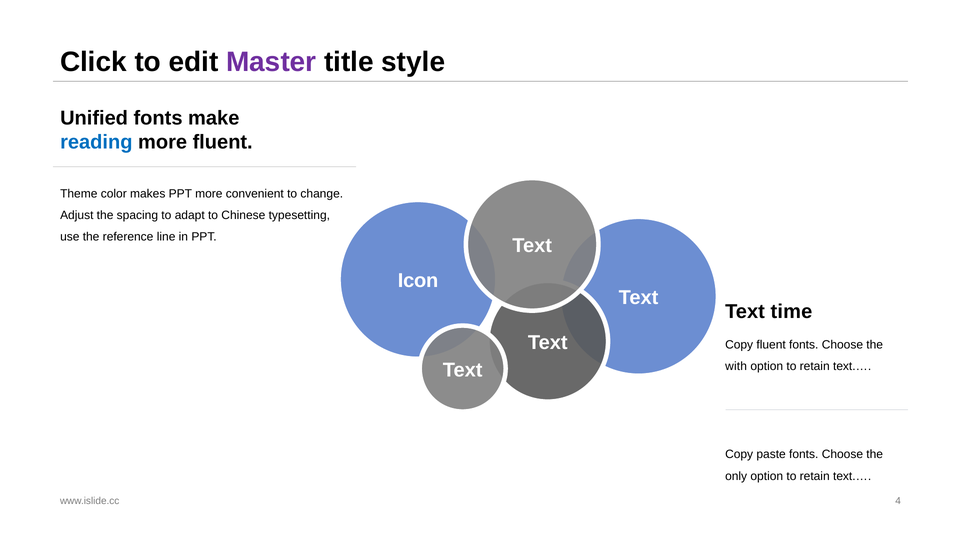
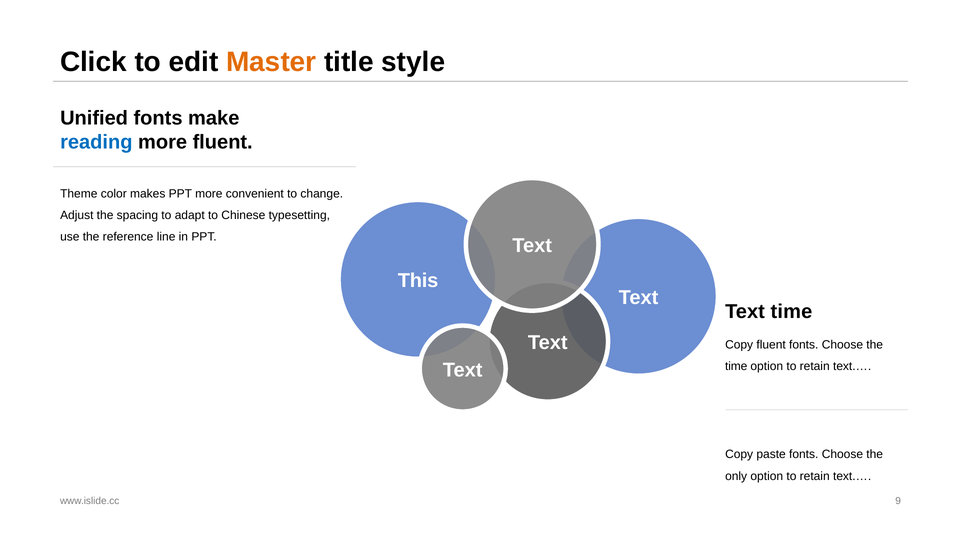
Master colour: purple -> orange
Icon: Icon -> This
with at (736, 366): with -> time
4: 4 -> 9
